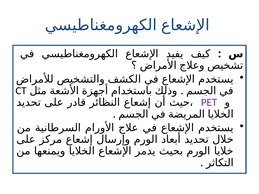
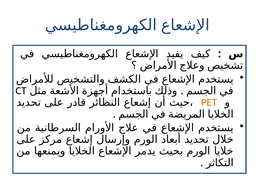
PET colour: purple -> orange
